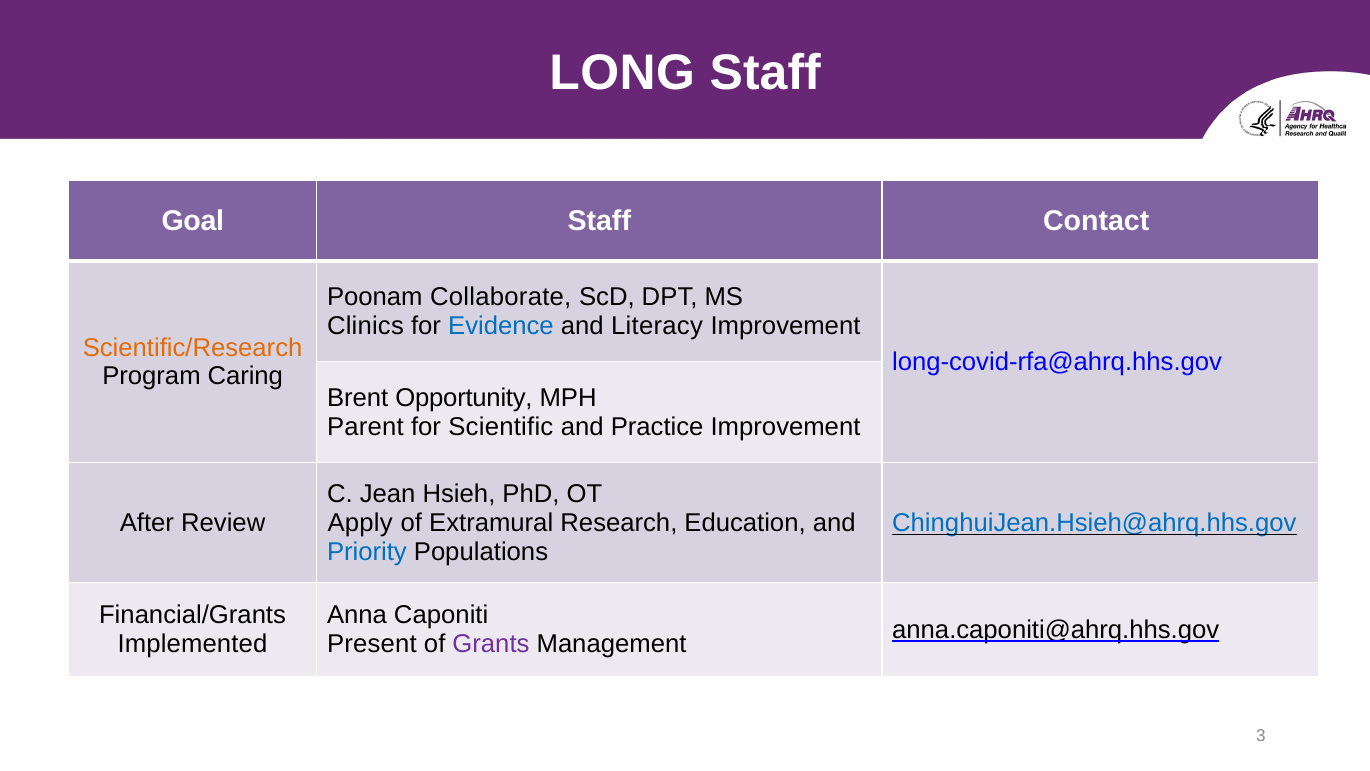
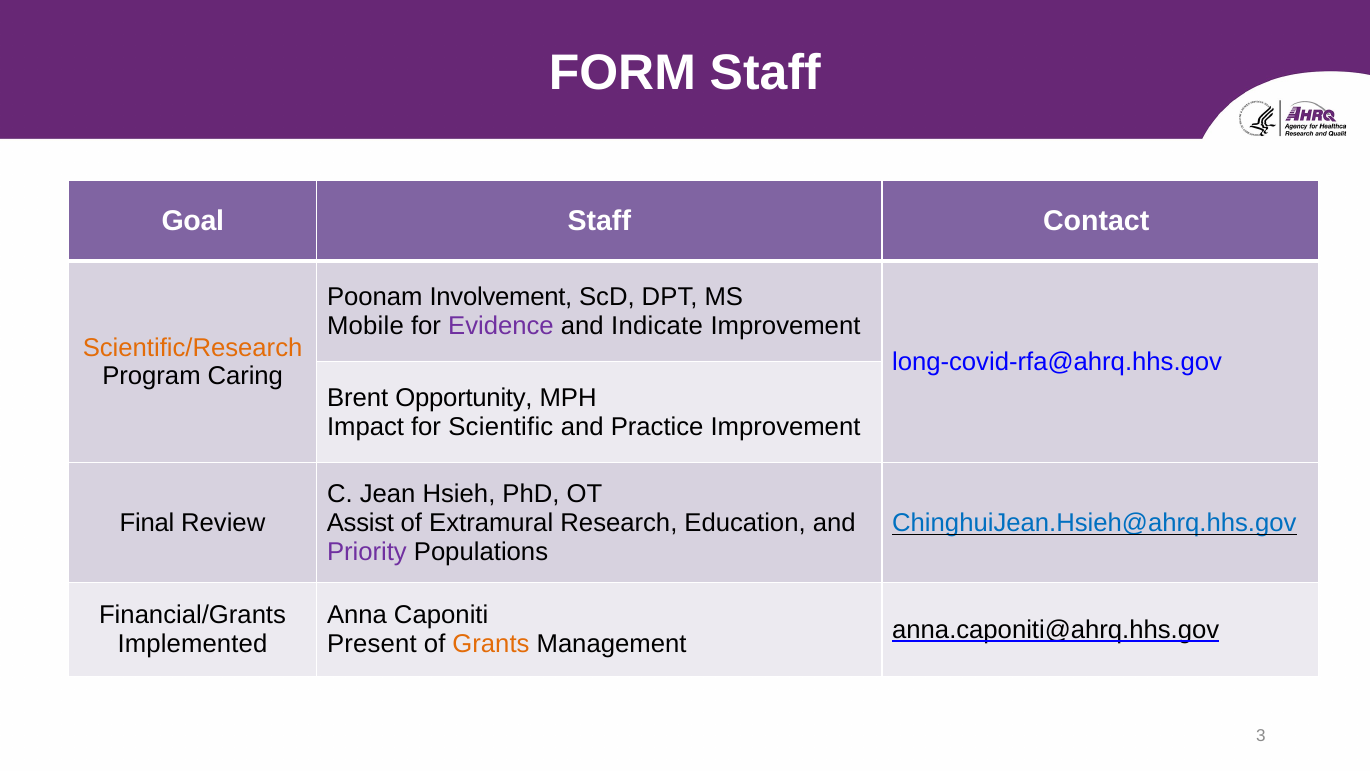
LONG: LONG -> FORM
Collaborate: Collaborate -> Involvement
Clinics: Clinics -> Mobile
Evidence colour: blue -> purple
Literacy: Literacy -> Indicate
Parent: Parent -> Impact
After: After -> Final
Apply: Apply -> Assist
Priority colour: blue -> purple
Grants colour: purple -> orange
